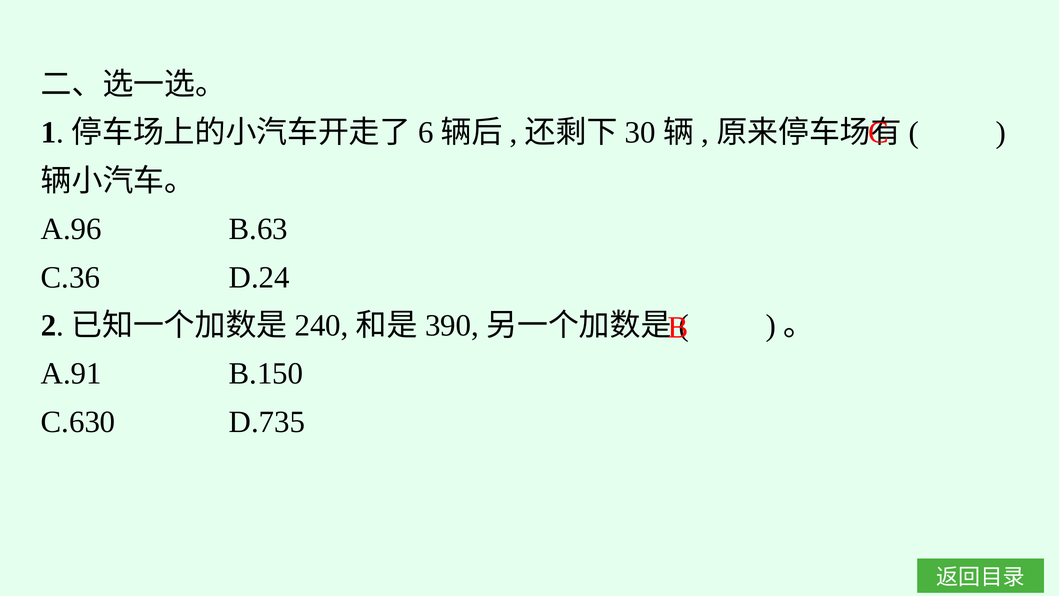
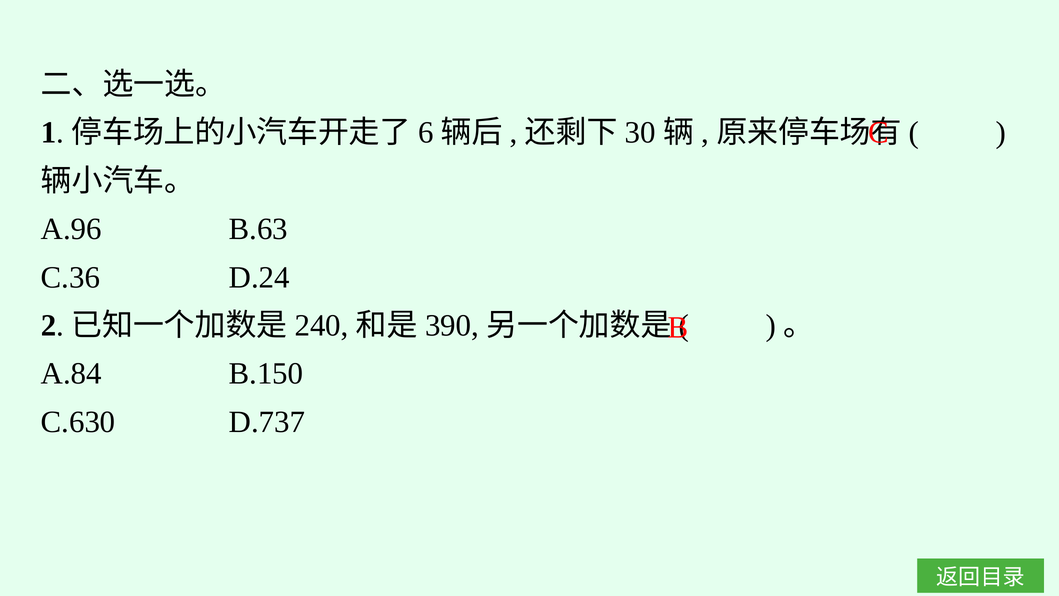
A.91: A.91 -> A.84
D.735: D.735 -> D.737
